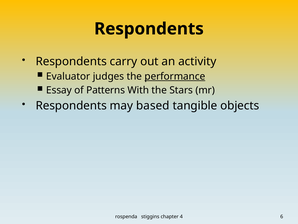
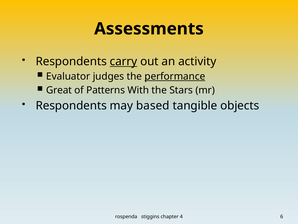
Respondents at (149, 29): Respondents -> Assessments
carry underline: none -> present
Essay: Essay -> Great
